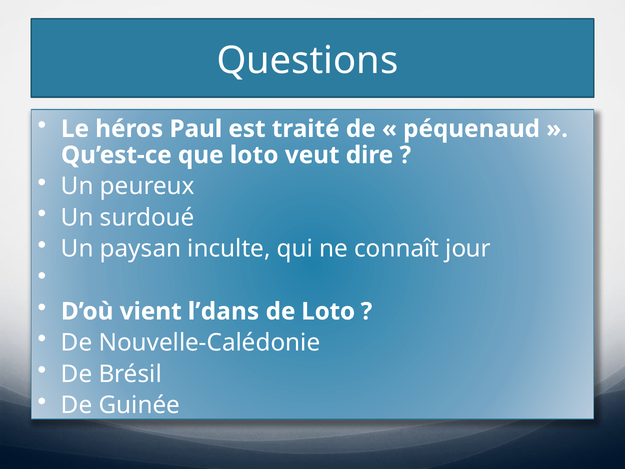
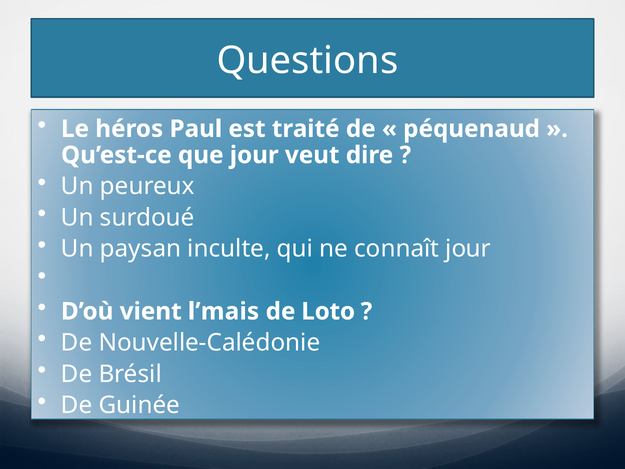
que loto: loto -> jour
l’dans: l’dans -> l’mais
